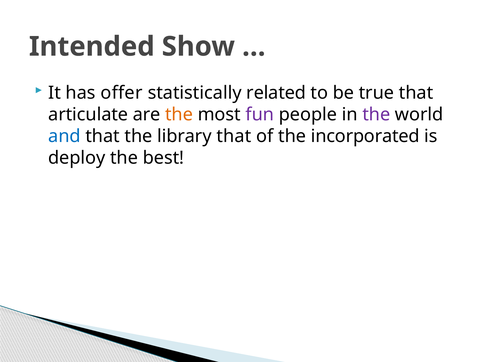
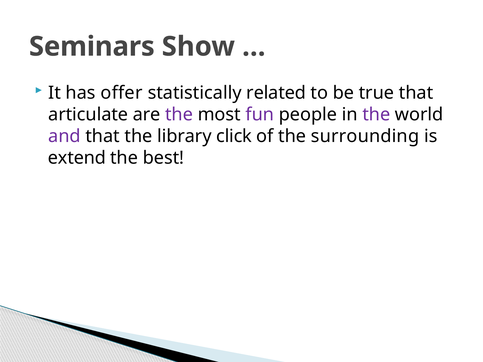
Intended: Intended -> Seminars
the at (179, 115) colour: orange -> purple
and colour: blue -> purple
library that: that -> click
incorporated: incorporated -> surrounding
deploy: deploy -> extend
